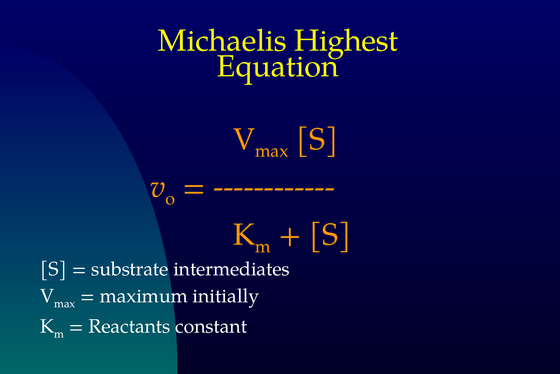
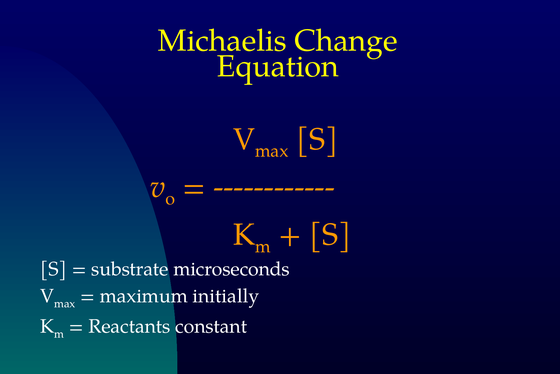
Highest: Highest -> Change
intermediates: intermediates -> microseconds
